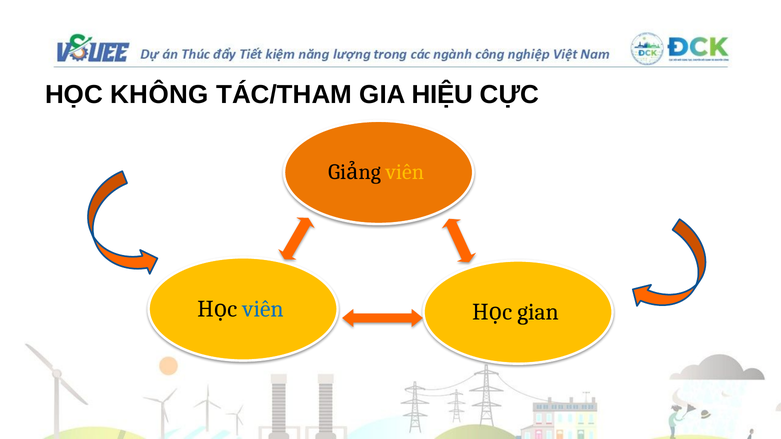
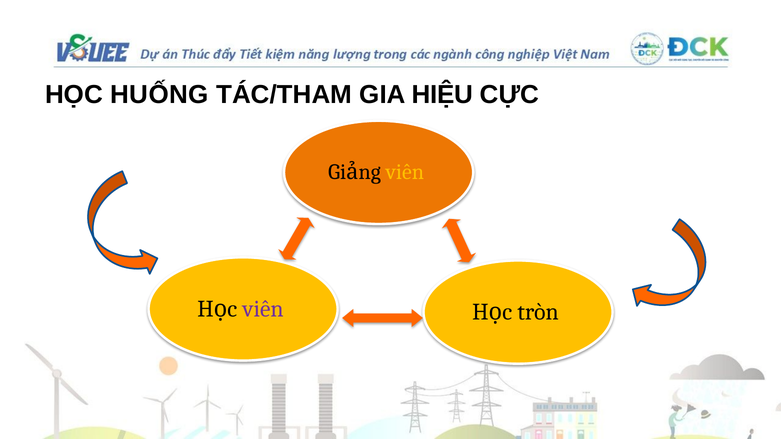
KHÔNG: KHÔNG -> HUỐNG
viên at (263, 309) colour: blue -> purple
gian: gian -> tròn
